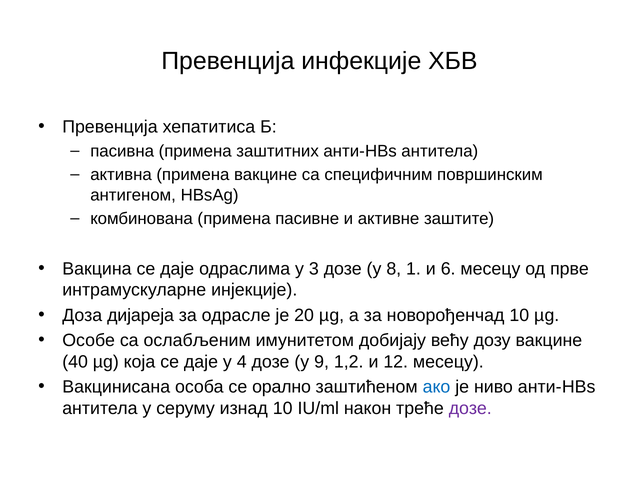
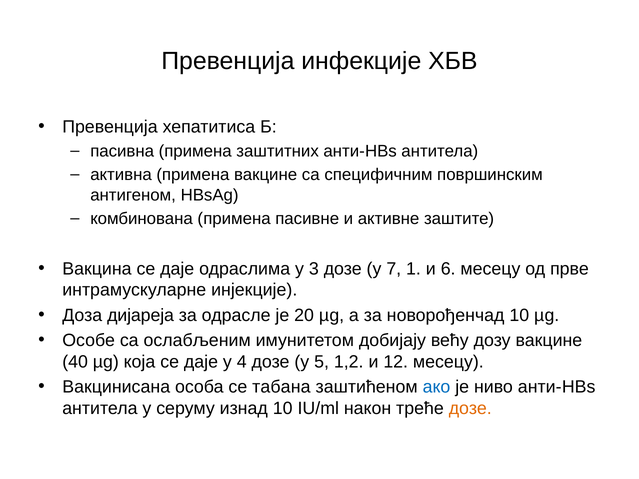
8: 8 -> 7
9: 9 -> 5
орално: орално -> табана
дозе at (470, 408) colour: purple -> orange
